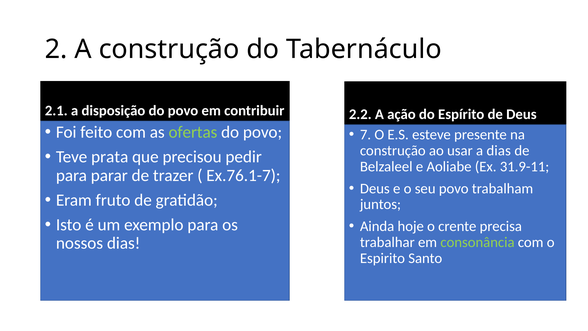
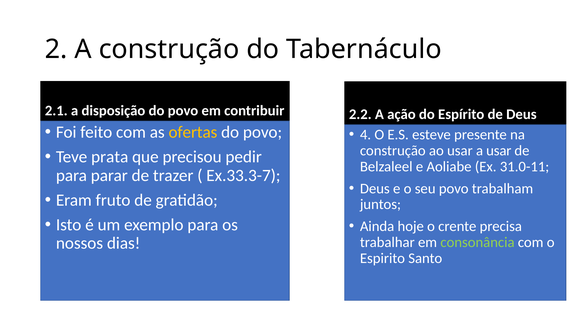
ofertas colour: light green -> yellow
7: 7 -> 4
a dias: dias -> usar
31.9-11: 31.9-11 -> 31.0-11
Ex.76.1-7: Ex.76.1-7 -> Ex.33.3-7
